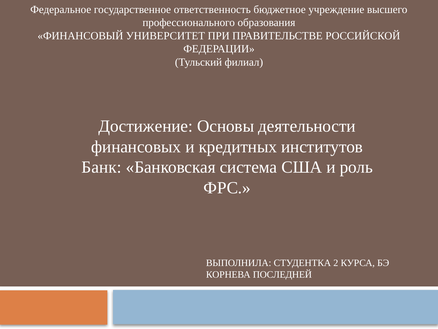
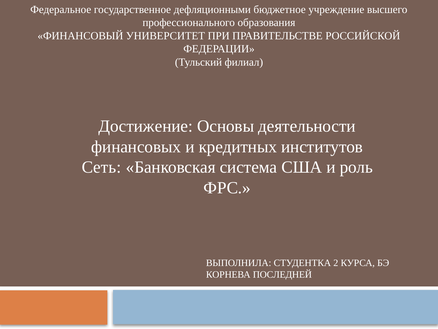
ответственность: ответственность -> дефляционными
Банк: Банк -> Сеть
